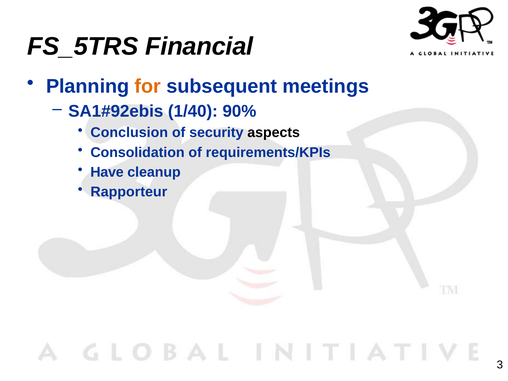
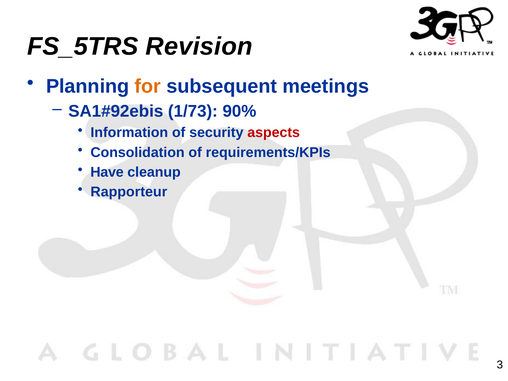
Financial: Financial -> Revision
1/40: 1/40 -> 1/73
Conclusion: Conclusion -> Information
aspects colour: black -> red
